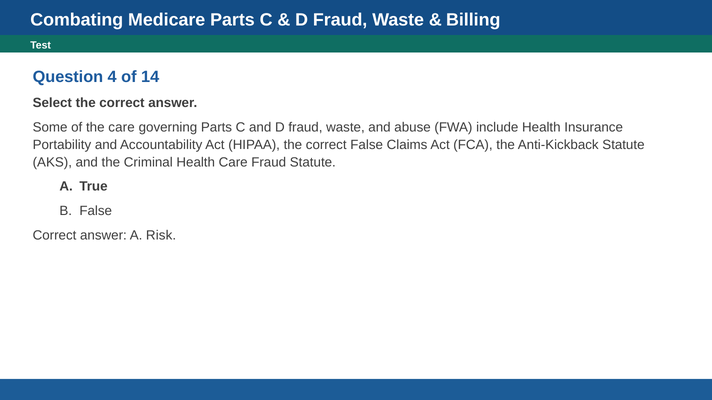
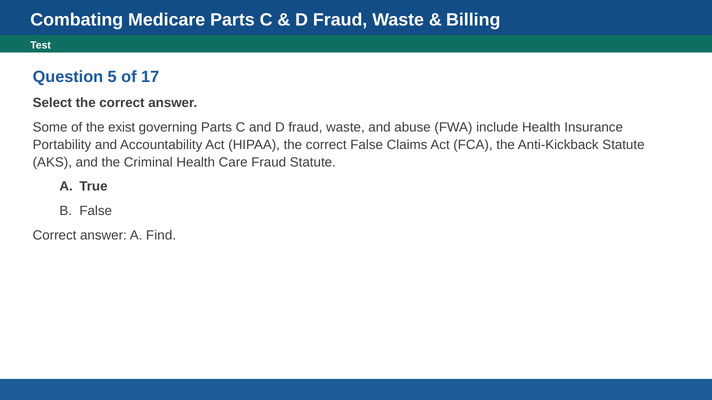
4: 4 -> 5
14: 14 -> 17
the care: care -> exist
Risk: Risk -> Find
